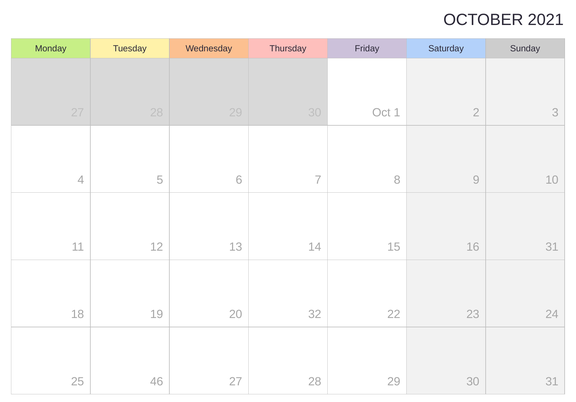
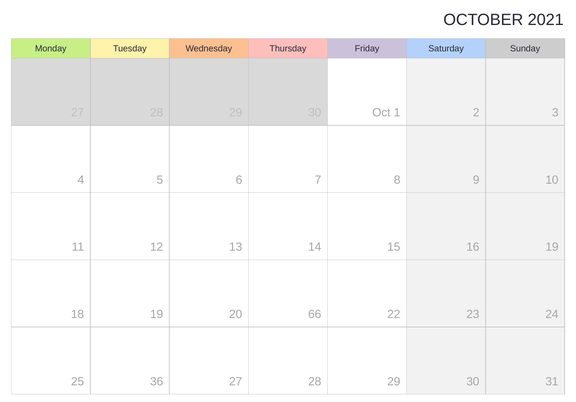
16 31: 31 -> 19
32: 32 -> 66
46: 46 -> 36
